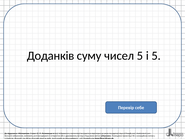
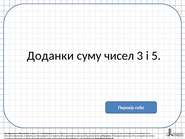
Доданків: Доданків -> Доданки
чисел 5: 5 -> 3
